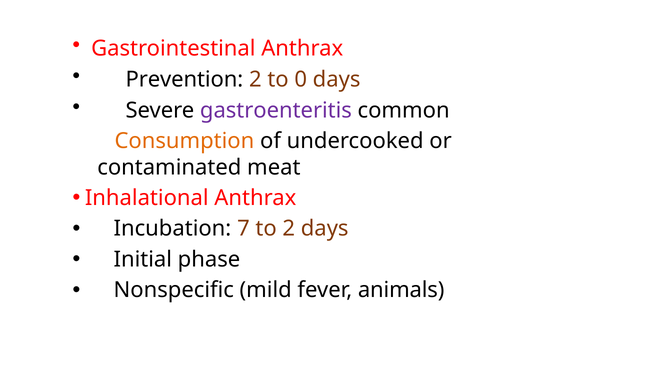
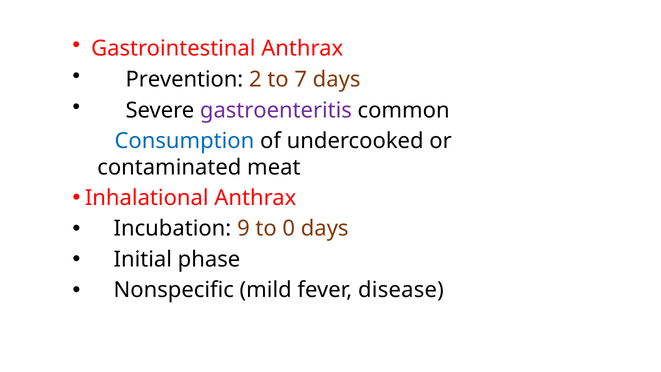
0: 0 -> 7
Consumption colour: orange -> blue
7: 7 -> 9
to 2: 2 -> 0
animals: animals -> disease
